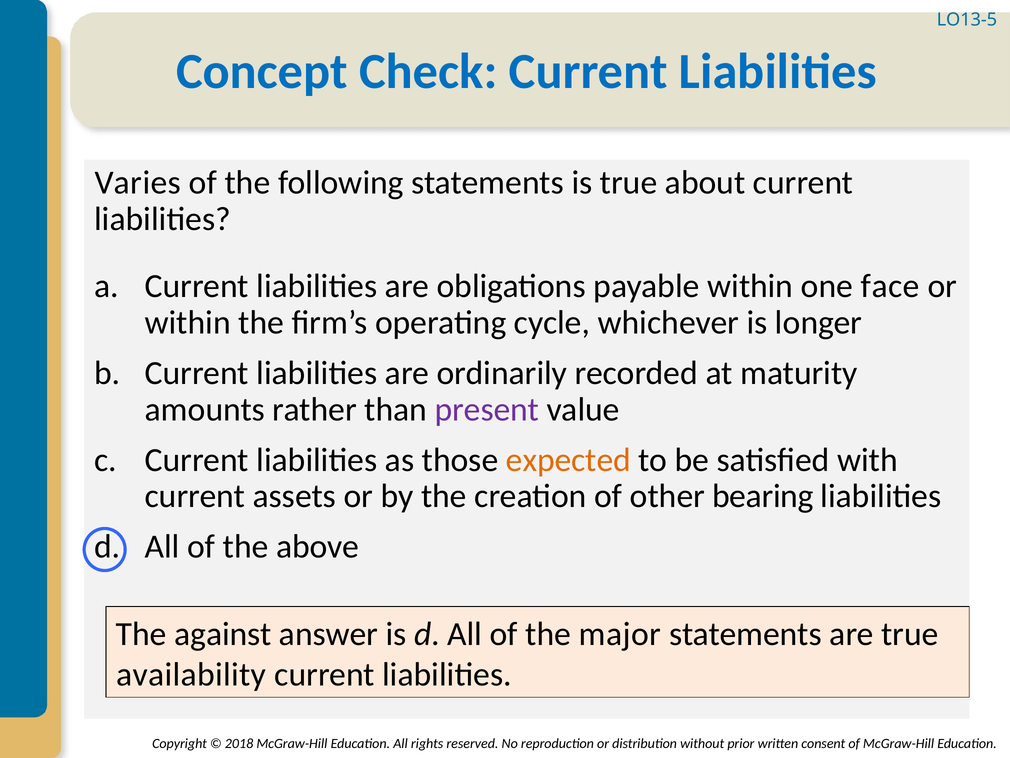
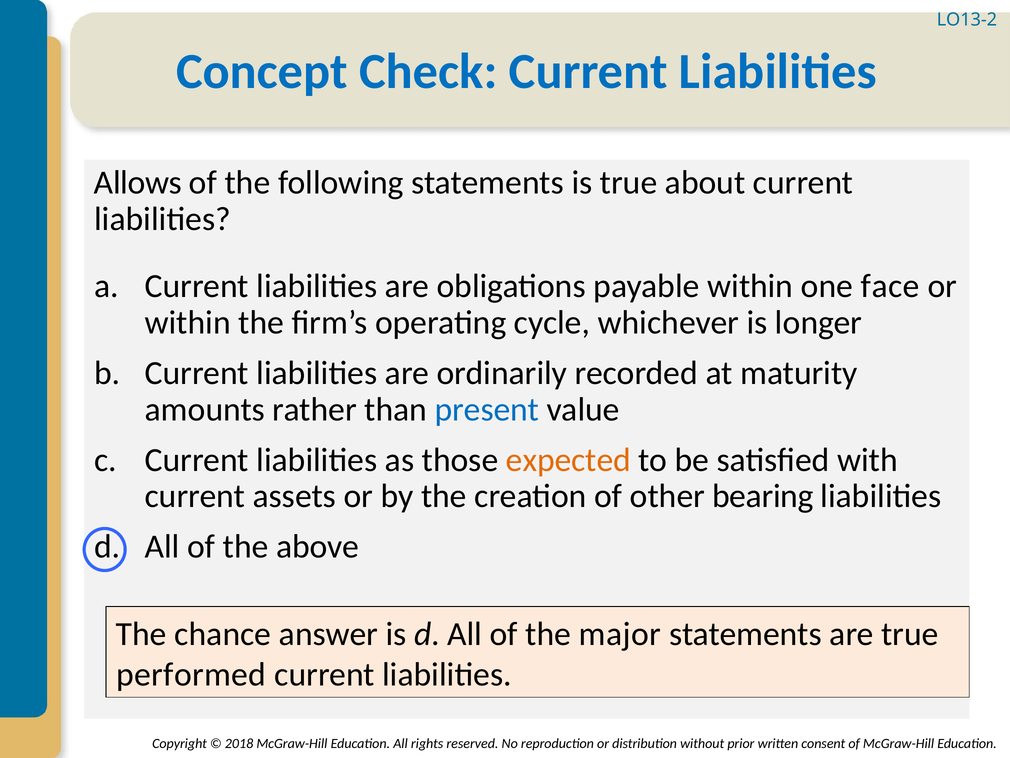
LO13-5: LO13-5 -> LO13-2
Varies: Varies -> Allows
present colour: purple -> blue
against: against -> chance
availability: availability -> performed
